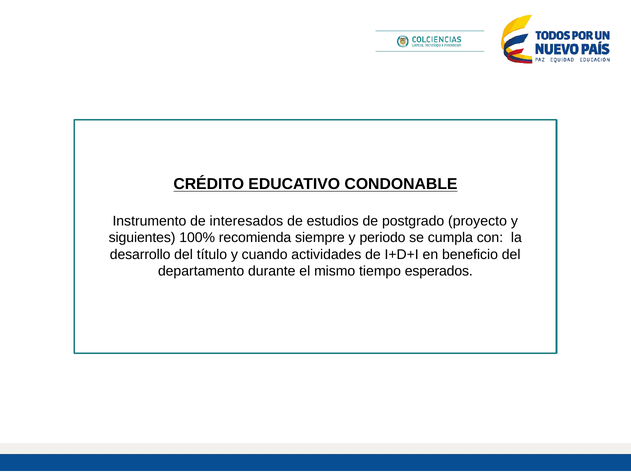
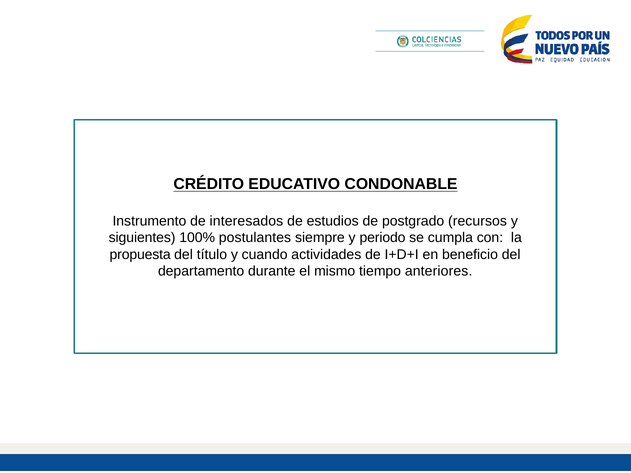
proyecto: proyecto -> recursos
recomienda: recomienda -> postulantes
desarrollo: desarrollo -> propuesta
esperados: esperados -> anteriores
